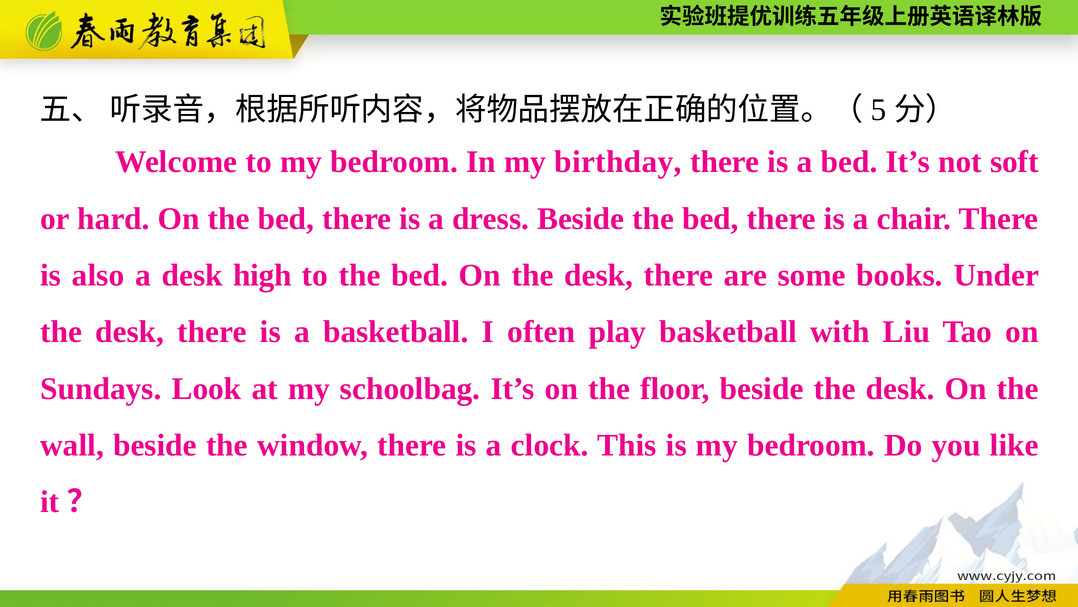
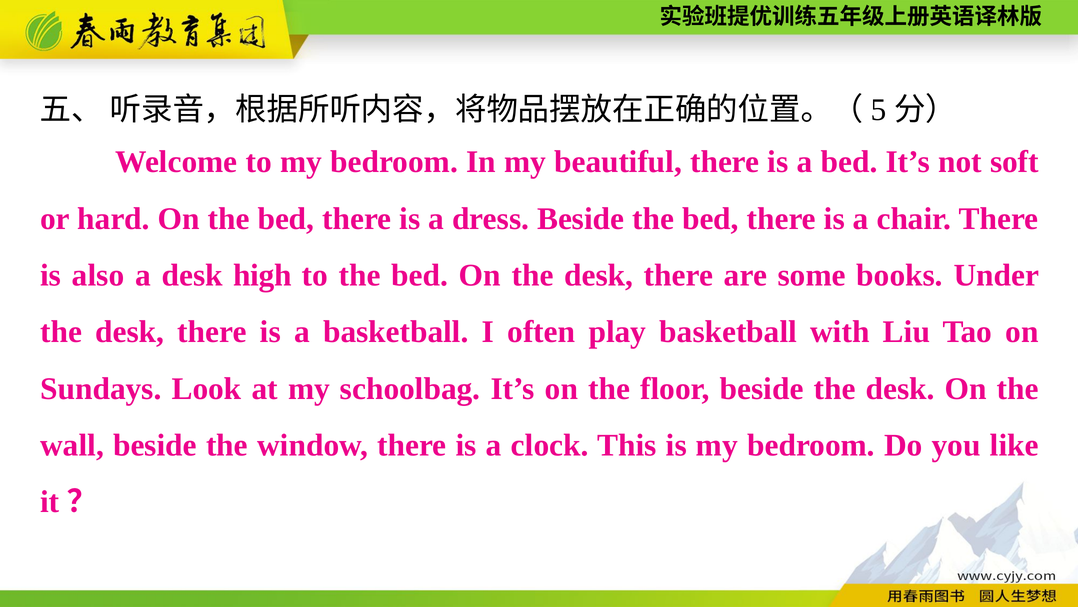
birthday: birthday -> beautiful
